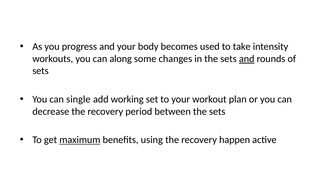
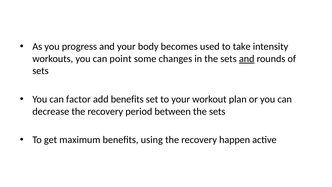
along: along -> point
single: single -> factor
add working: working -> benefits
maximum underline: present -> none
